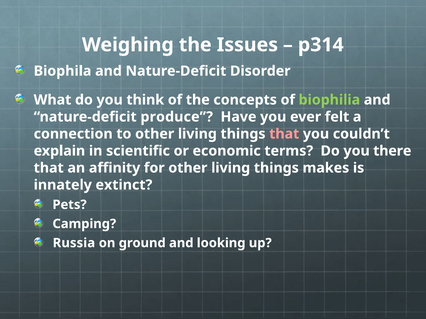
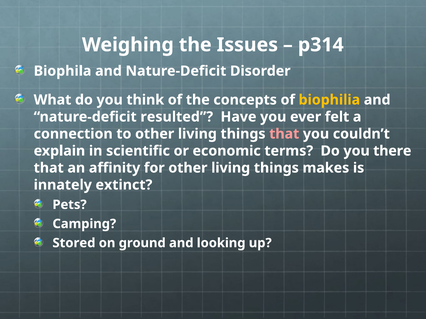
biophilia colour: light green -> yellow
produce: produce -> resulted
Russia: Russia -> Stored
